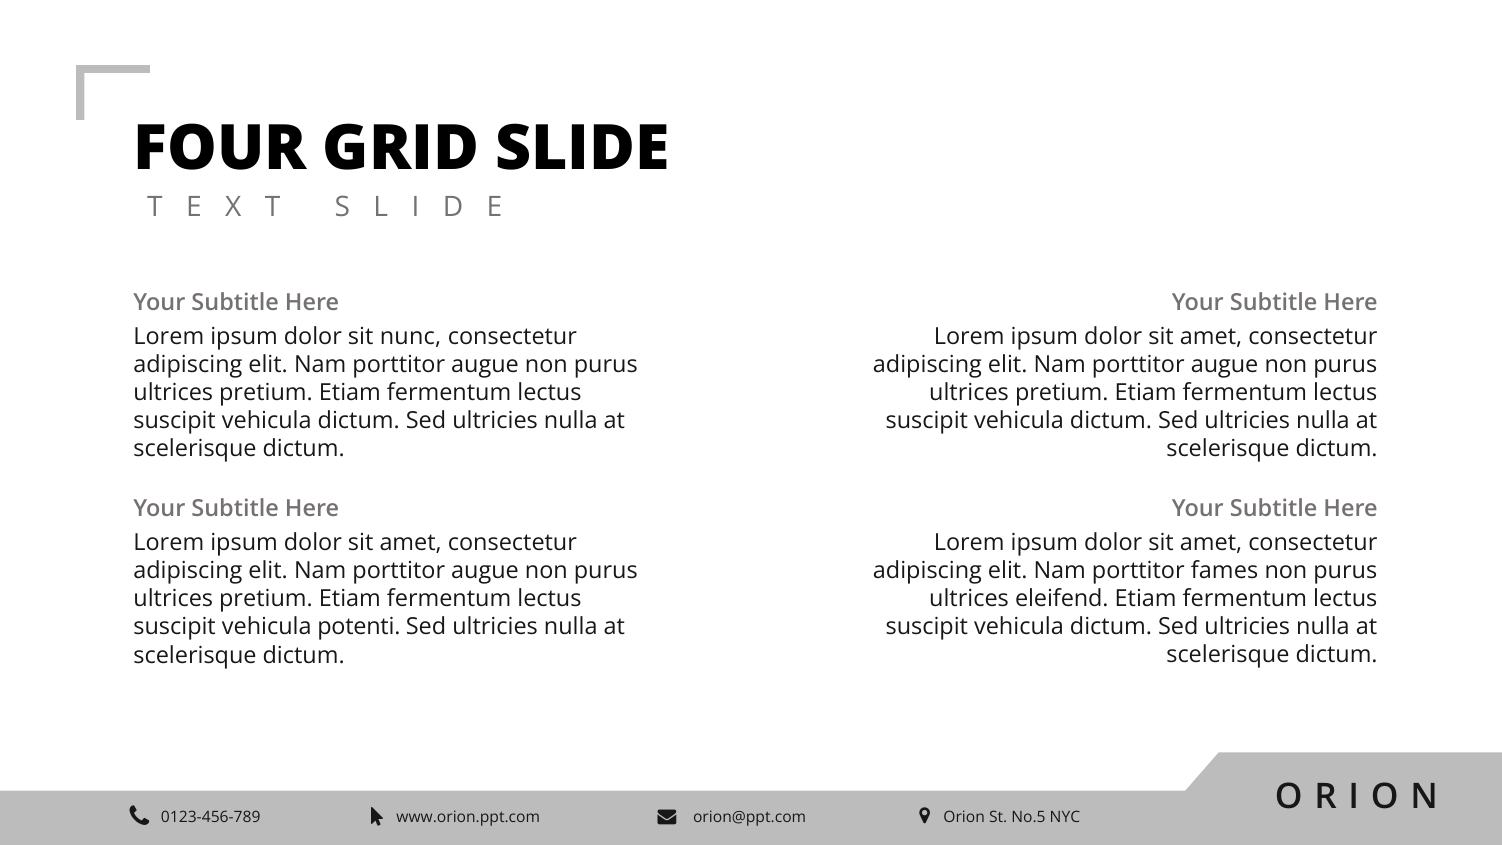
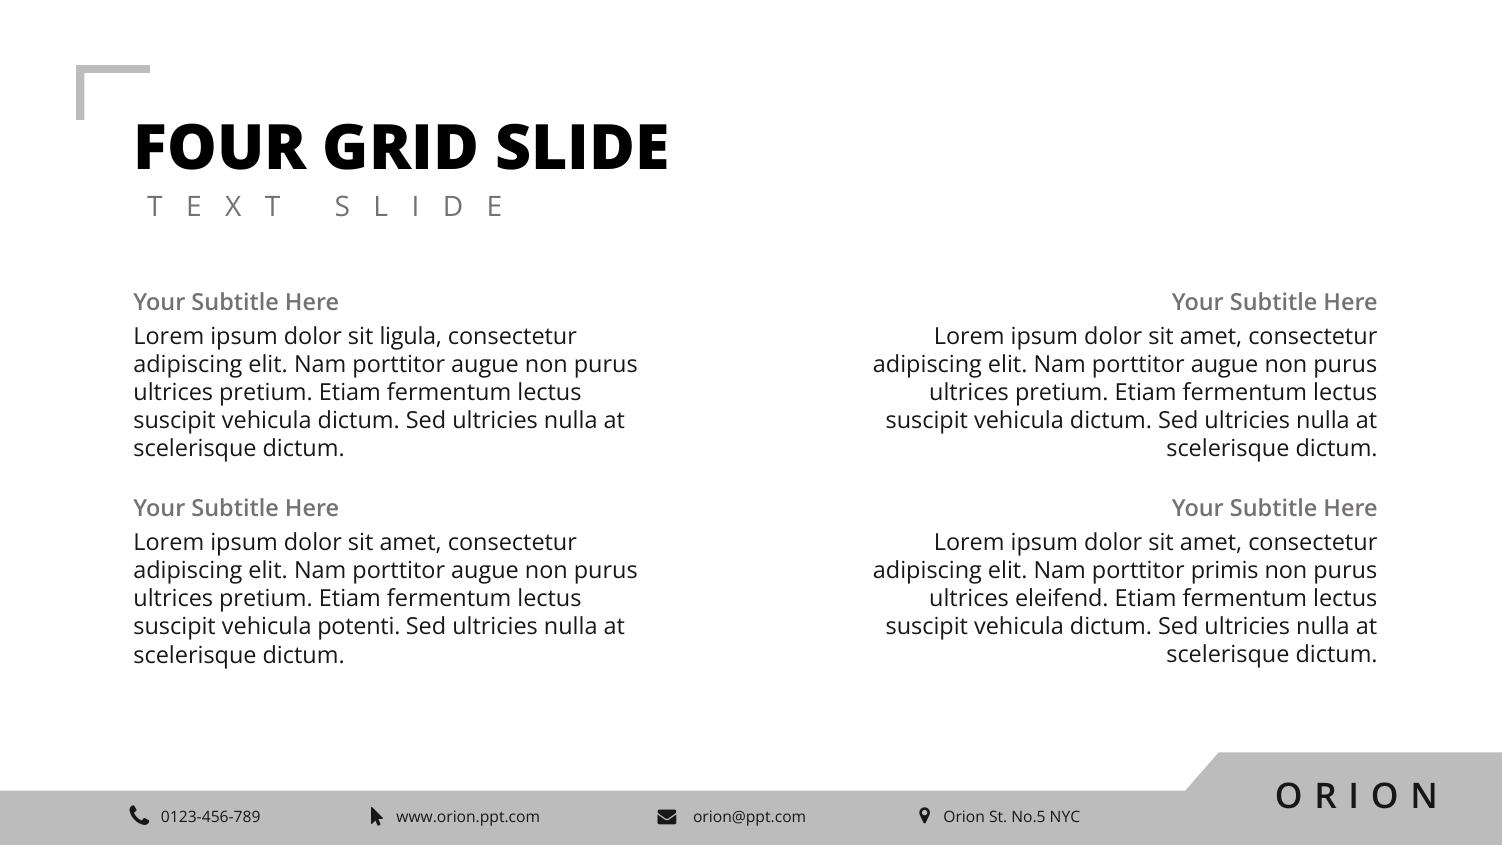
nunc: nunc -> ligula
fames: fames -> primis
